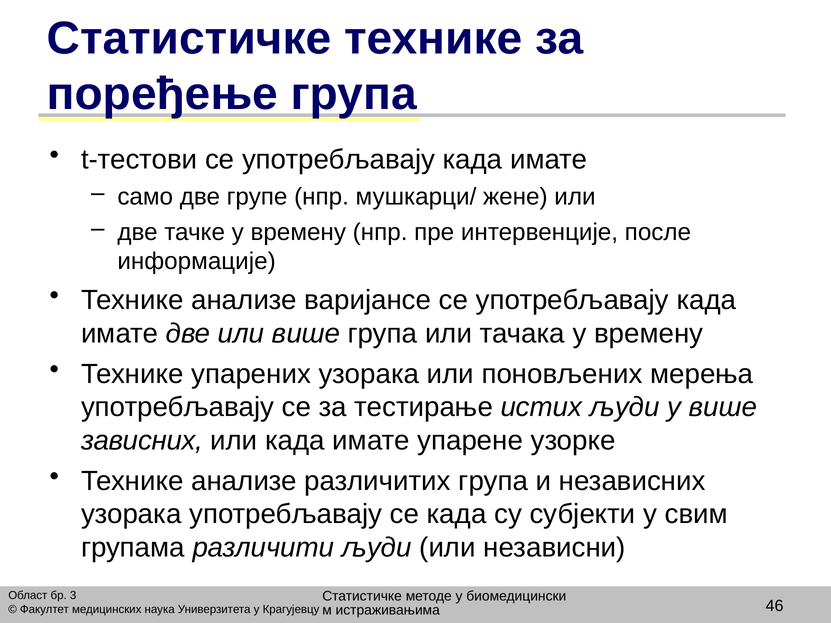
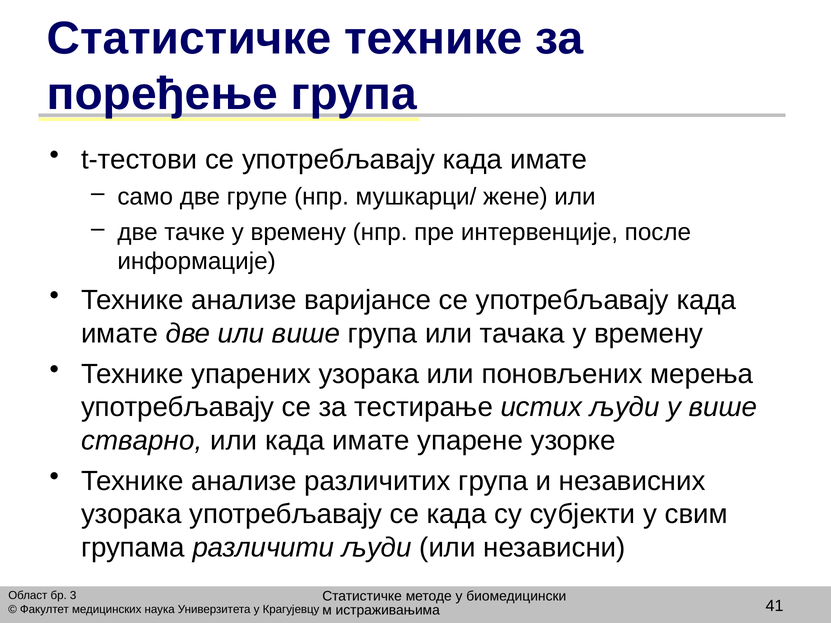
зависних: зависних -> стварно
46: 46 -> 41
